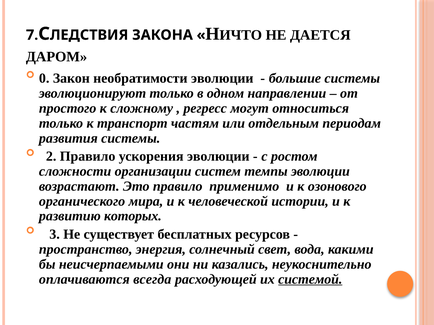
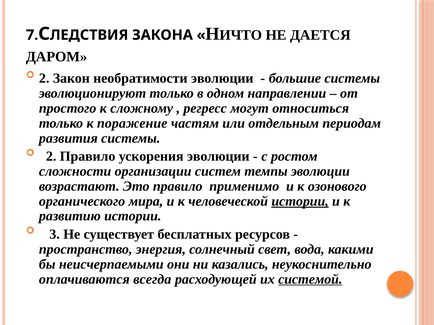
0 at (44, 78): 0 -> 2
транспорт: транспорт -> поражение
истории at (300, 201) underline: none -> present
развитию которых: которых -> истории
